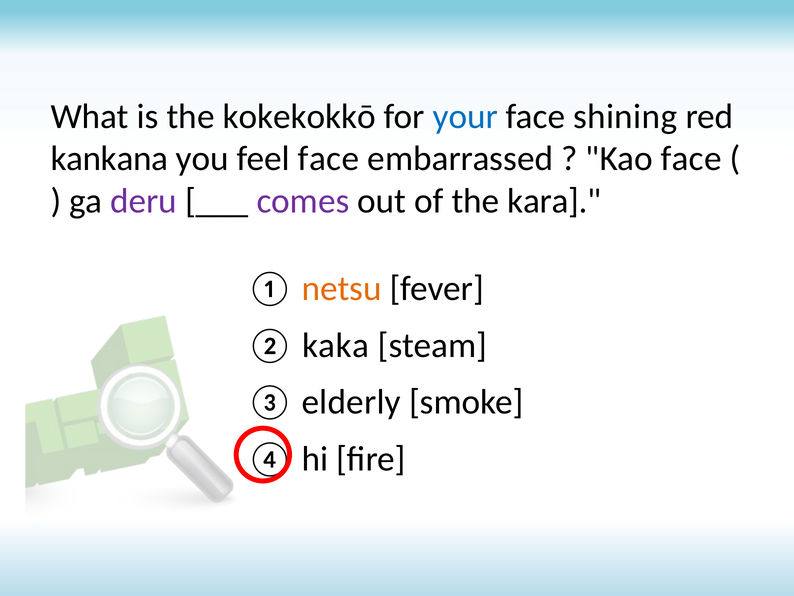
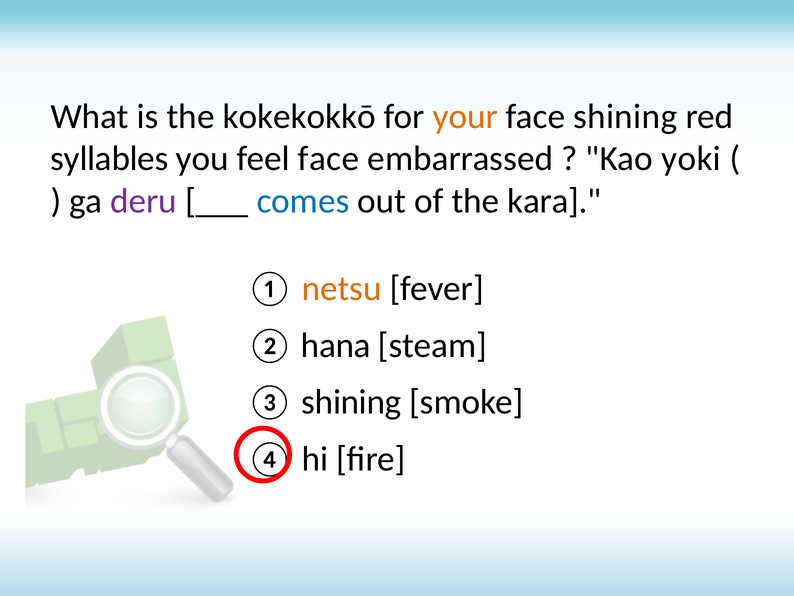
your colour: blue -> orange
kankana: kankana -> syllables
Kao face: face -> yoki
comes colour: purple -> blue
kaka: kaka -> hana
③ elderly: elderly -> shining
